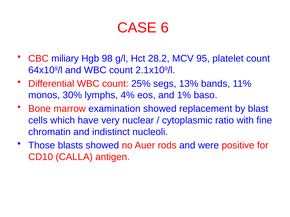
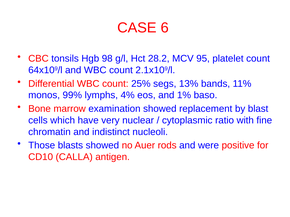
miliary: miliary -> tonsils
30%: 30% -> 99%
